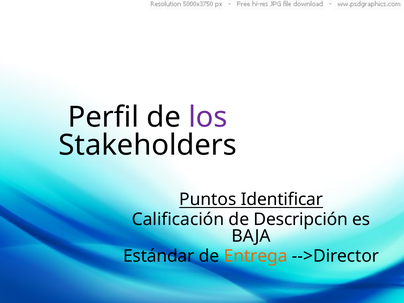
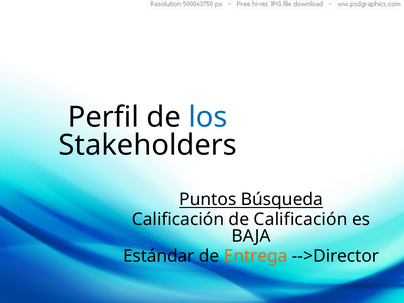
los colour: purple -> blue
Identificar: Identificar -> Búsqueda
de Descripción: Descripción -> Calificación
